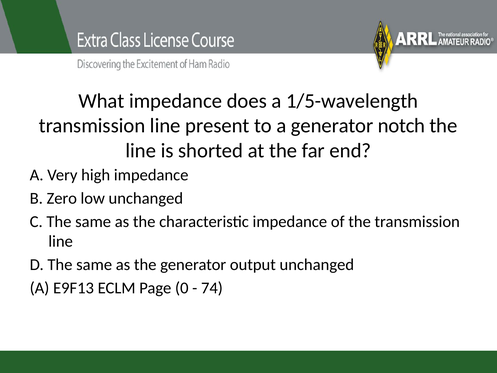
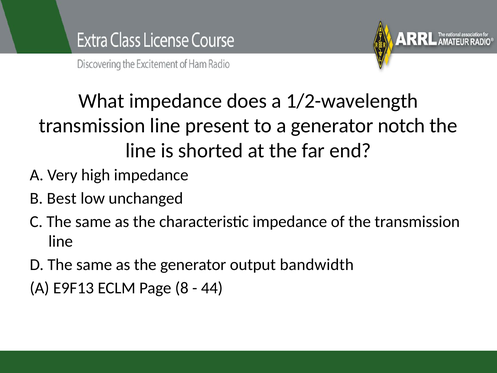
1/5-wavelength: 1/5-wavelength -> 1/2-wavelength
Zero: Zero -> Best
output unchanged: unchanged -> bandwidth
0: 0 -> 8
74: 74 -> 44
